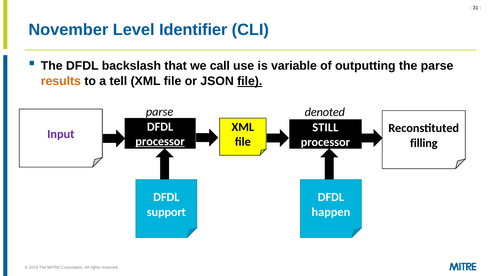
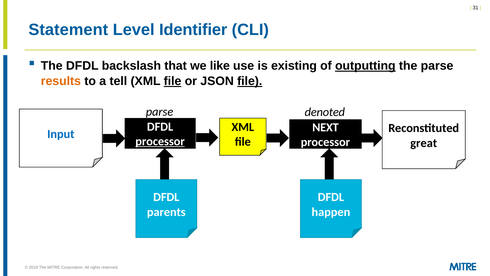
November: November -> Statement
call: call -> like
variable: variable -> existing
outputting underline: none -> present
file at (173, 81) underline: none -> present
STILL: STILL -> NEXT
Input colour: purple -> blue
filling: filling -> great
support: support -> parents
